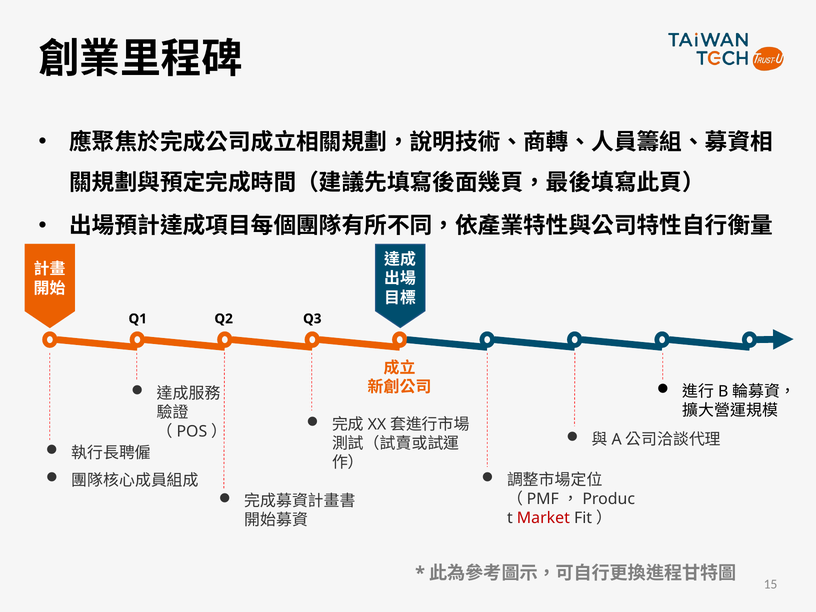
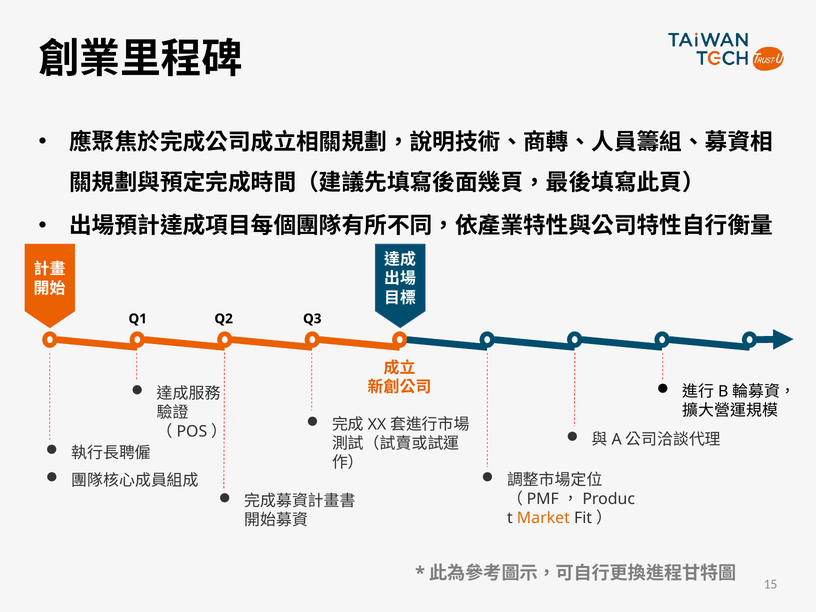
Market colour: red -> orange
